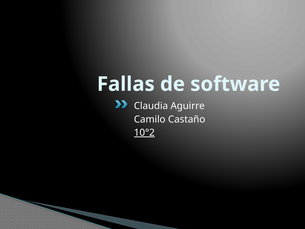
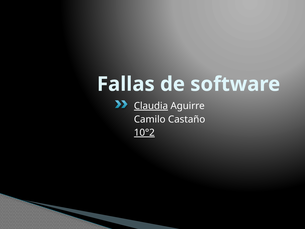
Claudia underline: none -> present
